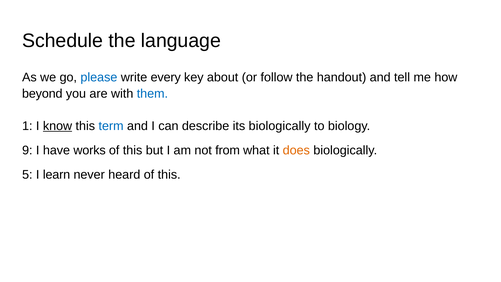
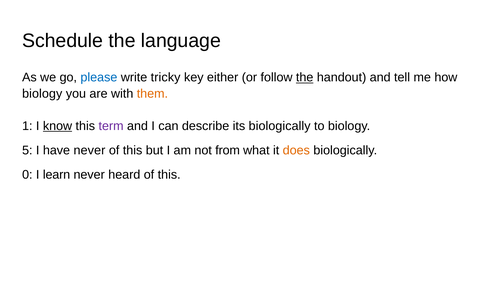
every: every -> tricky
about: about -> either
the at (305, 77) underline: none -> present
beyond at (42, 94): beyond -> biology
them colour: blue -> orange
term colour: blue -> purple
9: 9 -> 5
have works: works -> never
5: 5 -> 0
